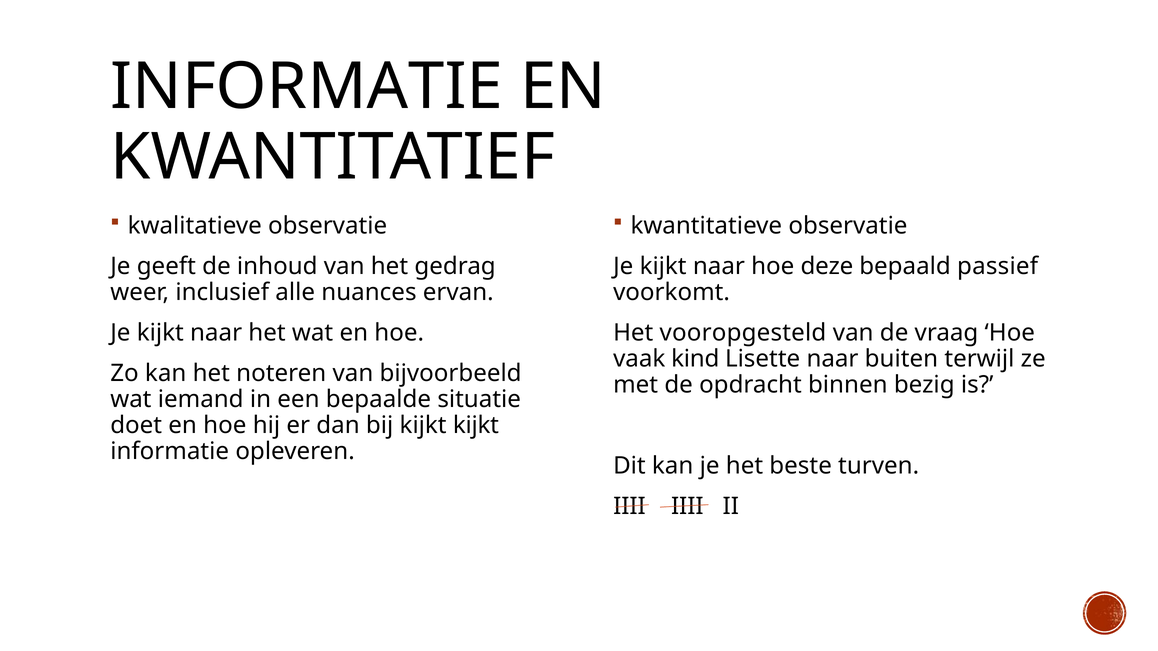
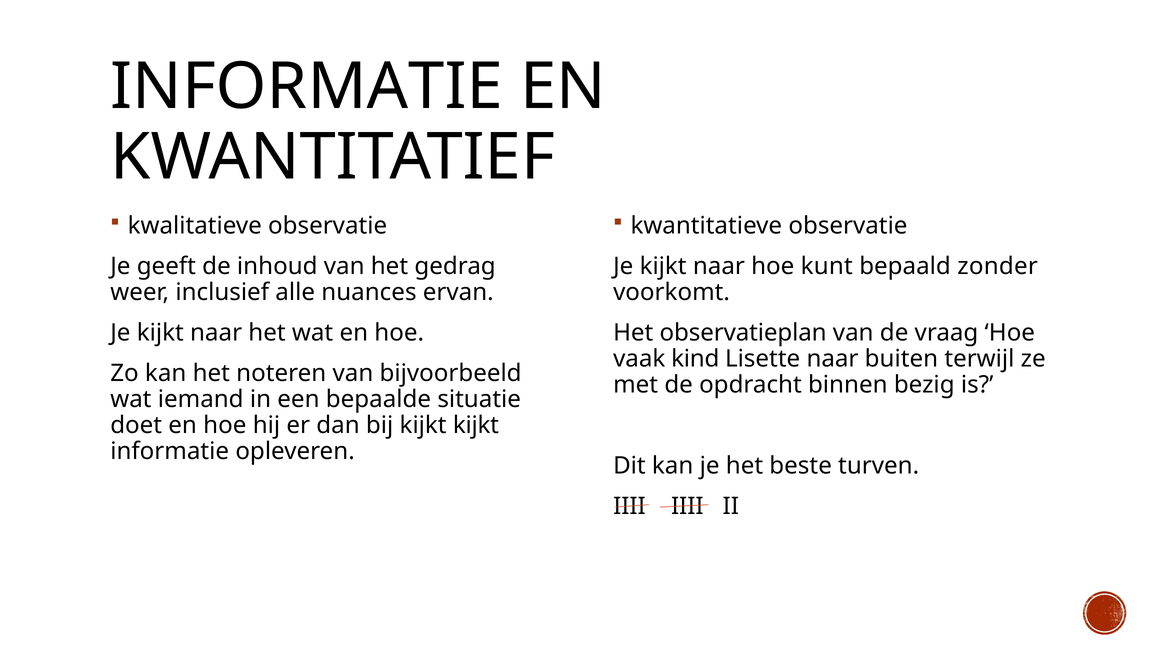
deze: deze -> kunt
passief: passief -> zonder
vooropgesteld: vooropgesteld -> observatieplan
